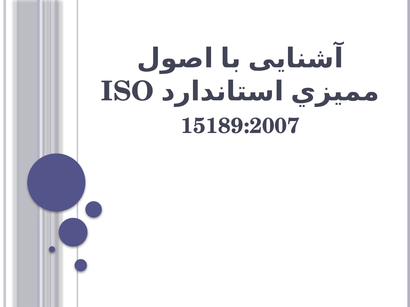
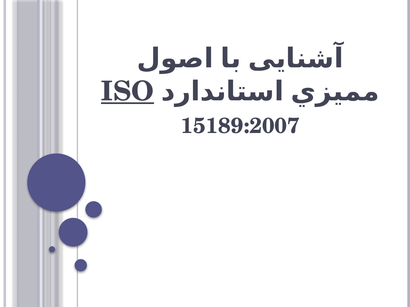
ISO underline: none -> present
